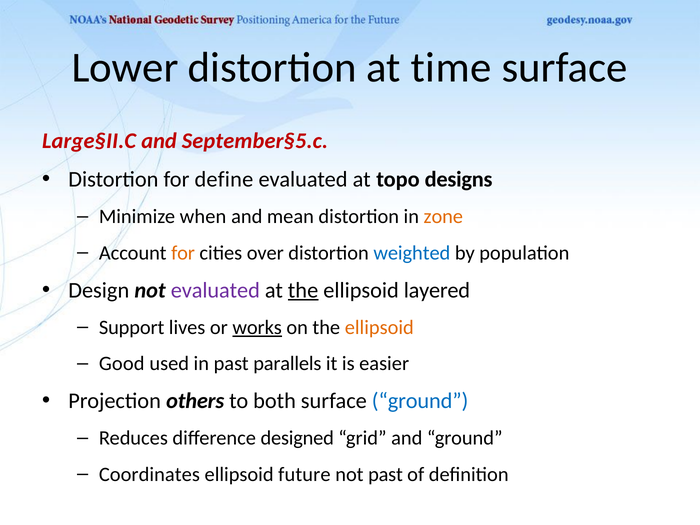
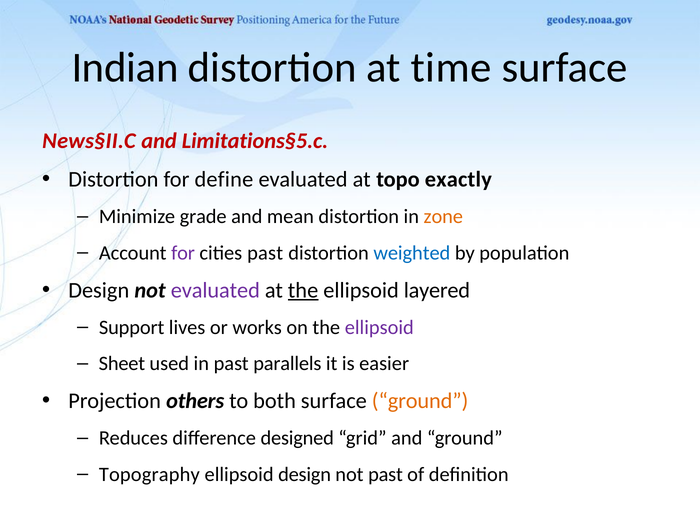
Lower: Lower -> Indian
Large§II.C: Large§II.C -> News§II.C
September§5.c: September§5.c -> Limitations§5.c
designs: designs -> exactly
when: when -> grade
for at (183, 253) colour: orange -> purple
cities over: over -> past
works underline: present -> none
ellipsoid at (379, 327) colour: orange -> purple
Good: Good -> Sheet
ground at (420, 401) colour: blue -> orange
Coordinates: Coordinates -> Topography
ellipsoid future: future -> design
